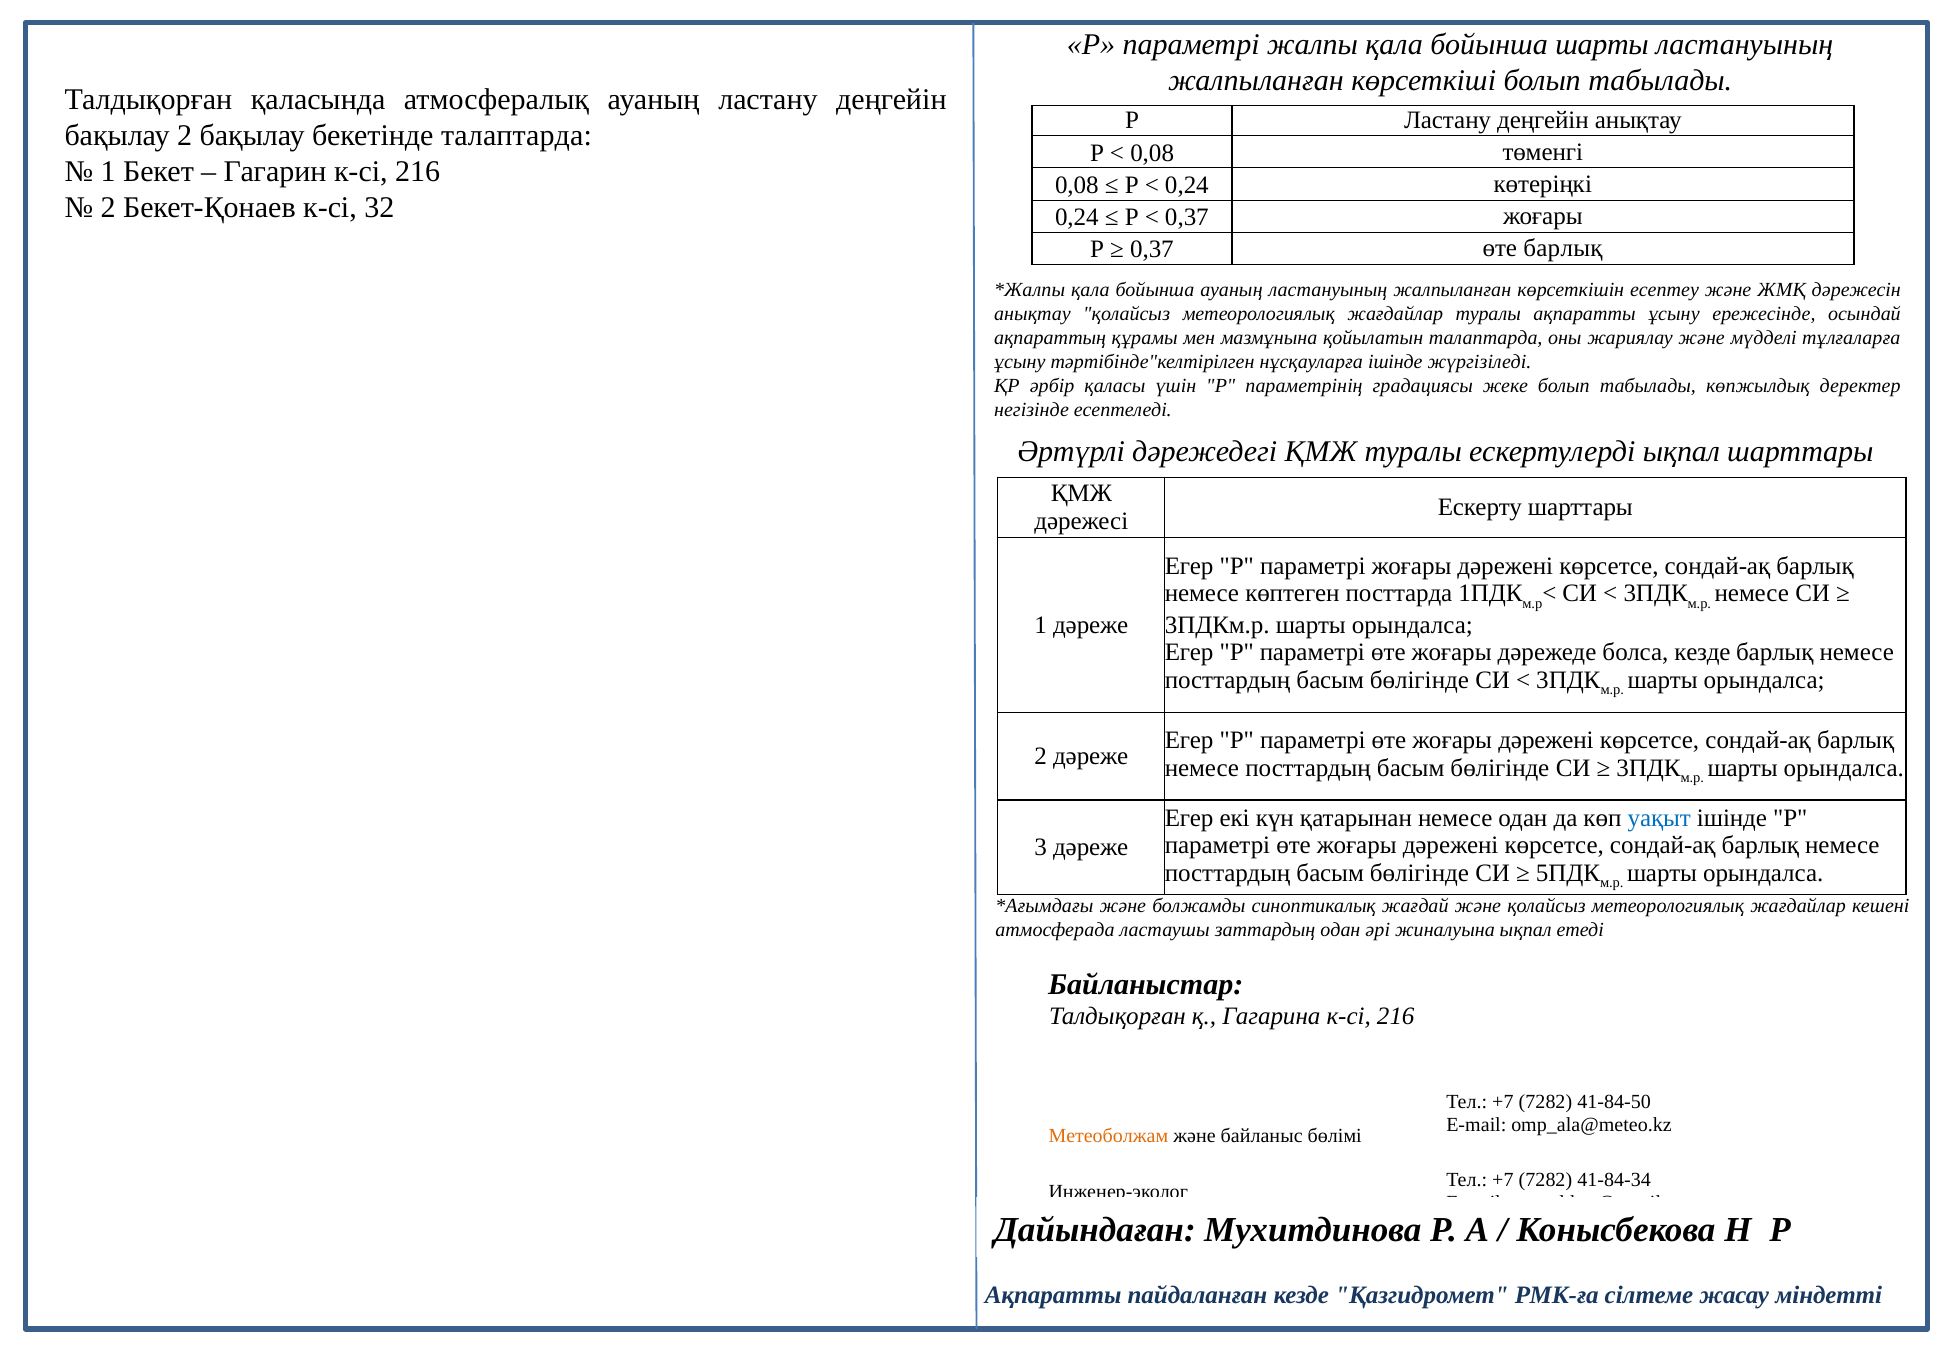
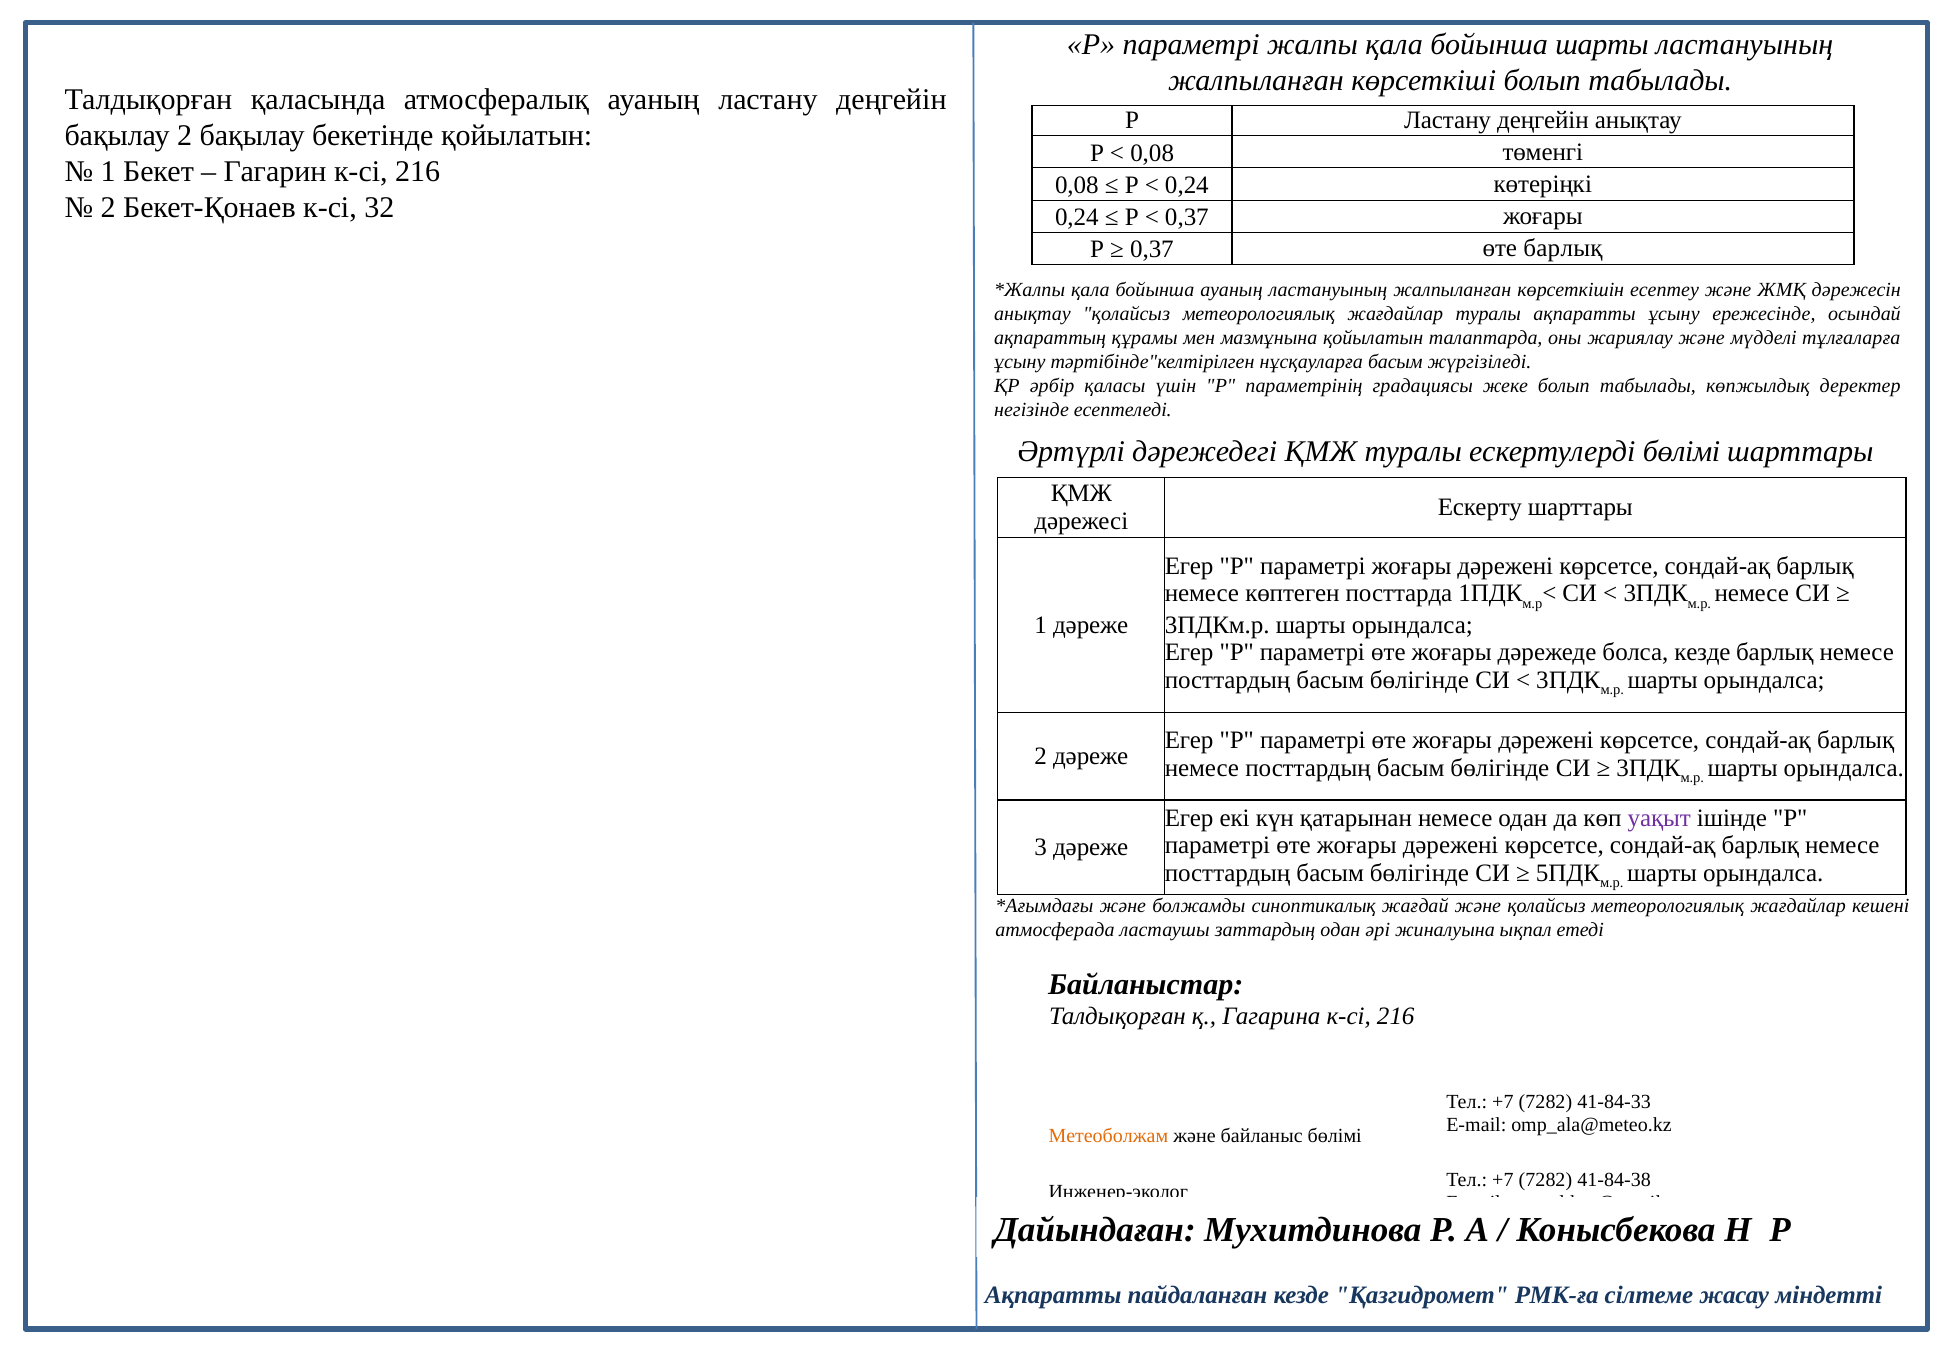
бекетінде талаптарда: талаптарда -> қойылатын
нұсқауларға ішінде: ішінде -> басым
ескертулерді ықпал: ықпал -> бөлімі
уақыт colour: blue -> purple
41-84-50: 41-84-50 -> 41-84-33
41-84-34: 41-84-34 -> 41-84-38
